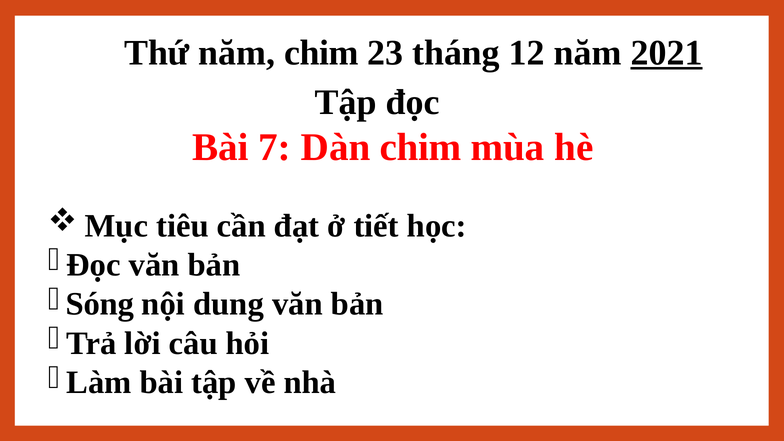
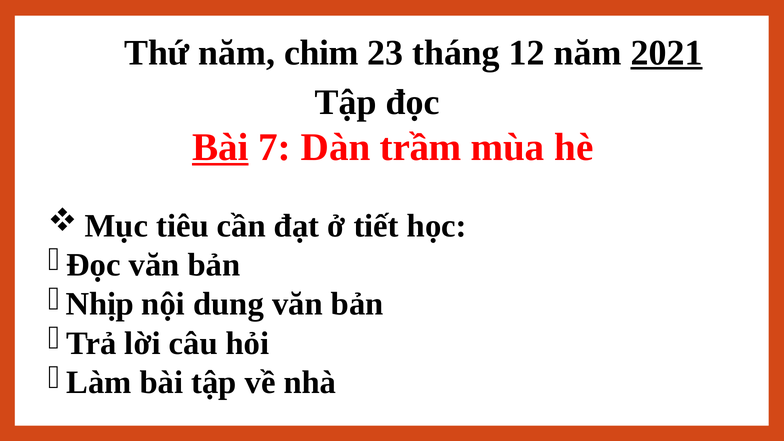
Bài at (220, 147) underline: none -> present
Dàn chim: chim -> trầm
Sóng: Sóng -> Nhịp
